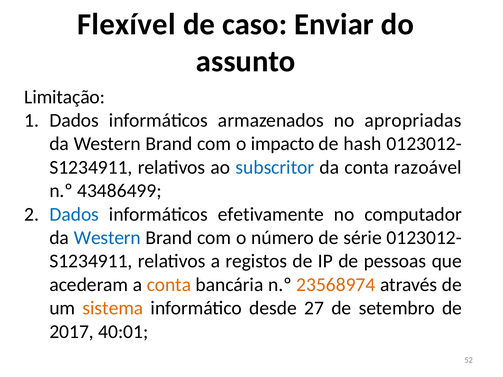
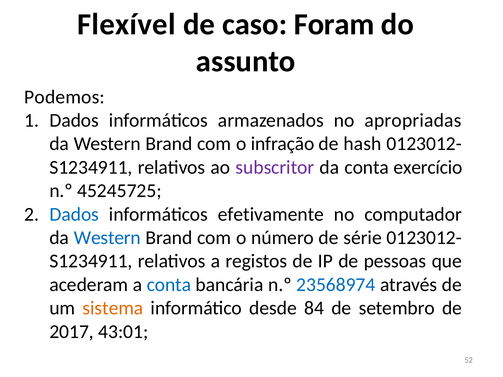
Enviar: Enviar -> Foram
Limitação: Limitação -> Podemos
impacto: impacto -> infração
subscritor colour: blue -> purple
razoável: razoável -> exercício
43486499: 43486499 -> 45245725
conta at (169, 285) colour: orange -> blue
23568974 colour: orange -> blue
27: 27 -> 84
40:01: 40:01 -> 43:01
